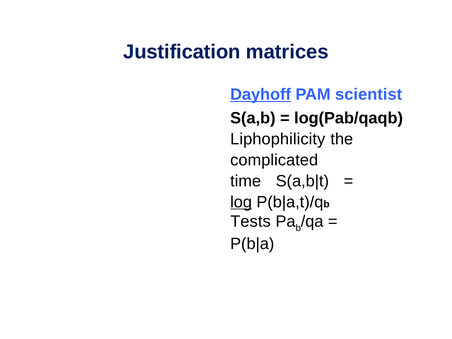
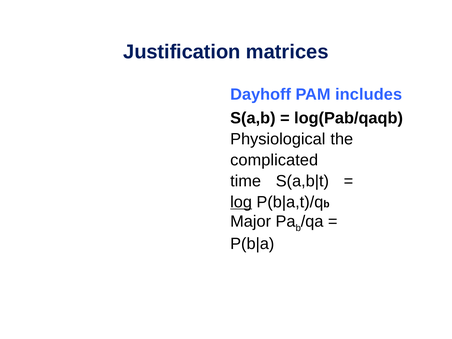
Dayhoff underline: present -> none
scientist: scientist -> includes
Liphophilicity: Liphophilicity -> Physiological
Tests: Tests -> Major
